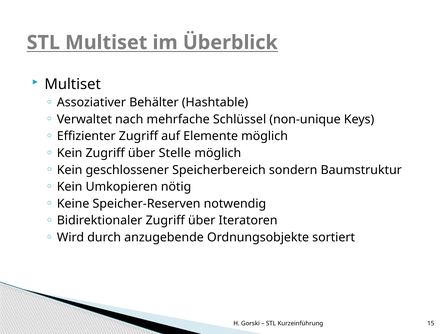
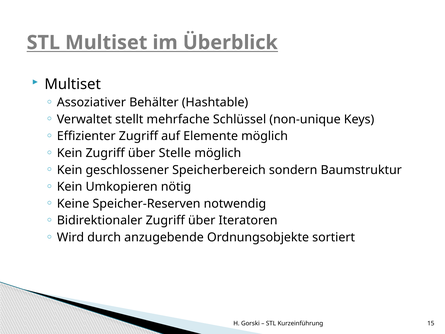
nach: nach -> stellt
